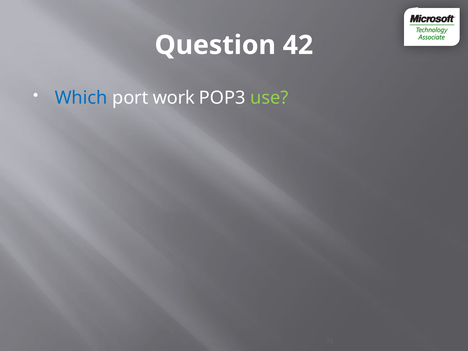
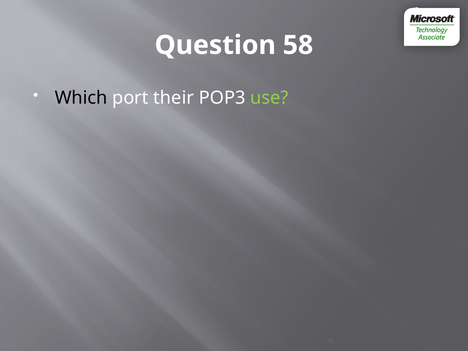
42: 42 -> 58
Which colour: blue -> black
work: work -> their
